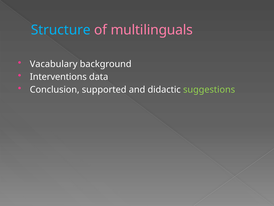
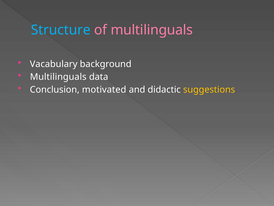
Interventions at (58, 77): Interventions -> Multilinguals
supported: supported -> motivated
suggestions colour: light green -> yellow
